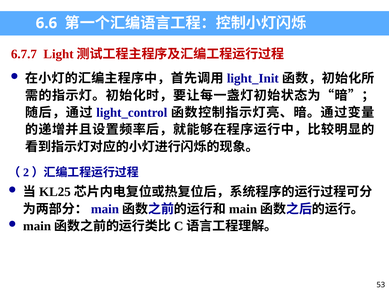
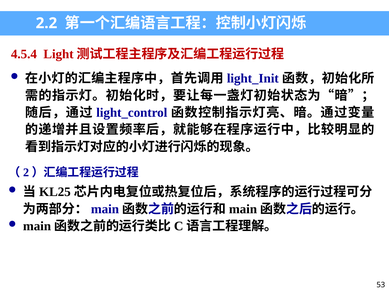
6.6: 6.6 -> 2.2
6.7.7: 6.7.7 -> 4.5.4
